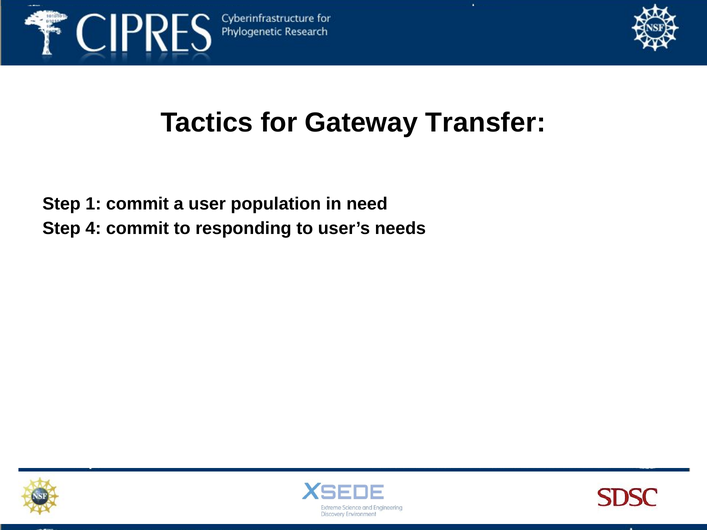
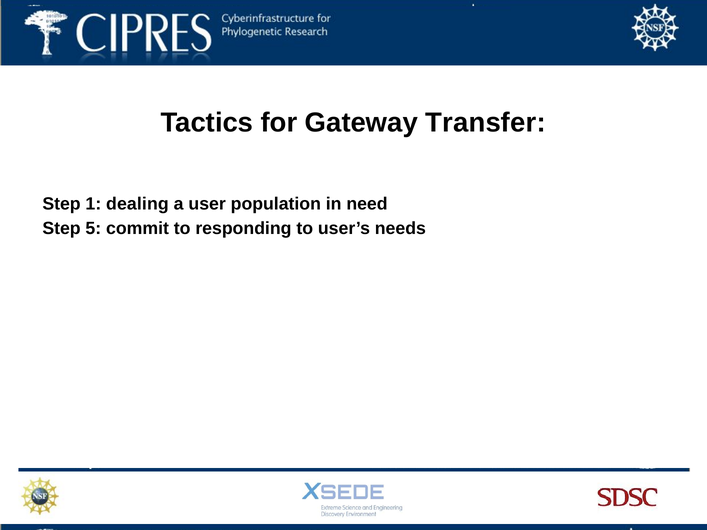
1 commit: commit -> dealing
4: 4 -> 5
